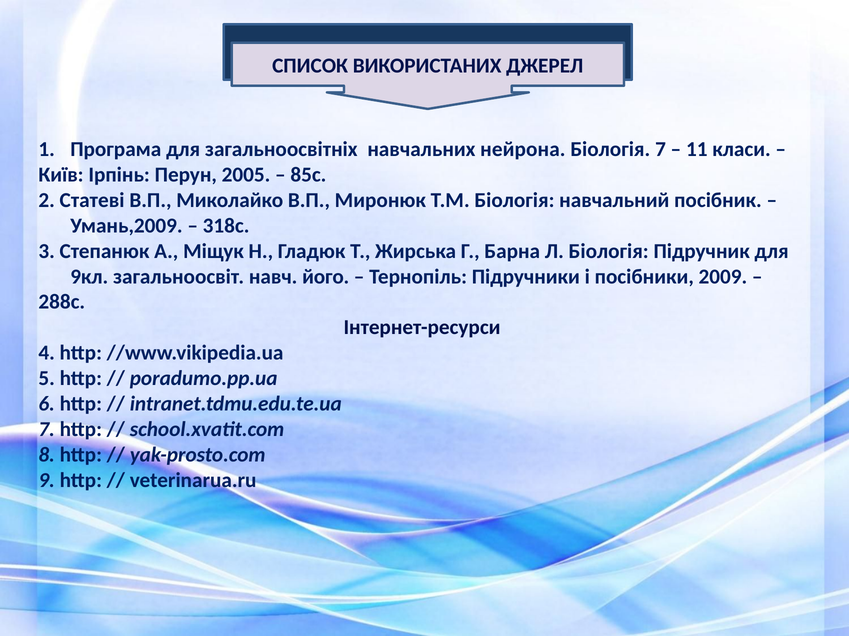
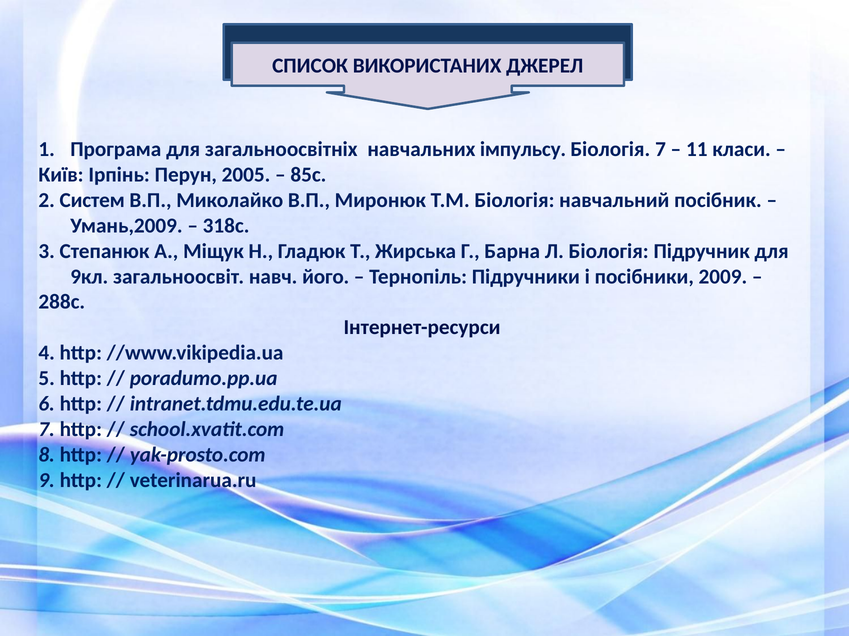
нейрона: нейрона -> імпульсу
Статеві: Статеві -> Систем
